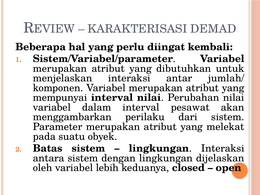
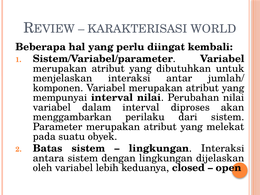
DEMAD: DEMAD -> WORLD
pesawat: pesawat -> diproses
